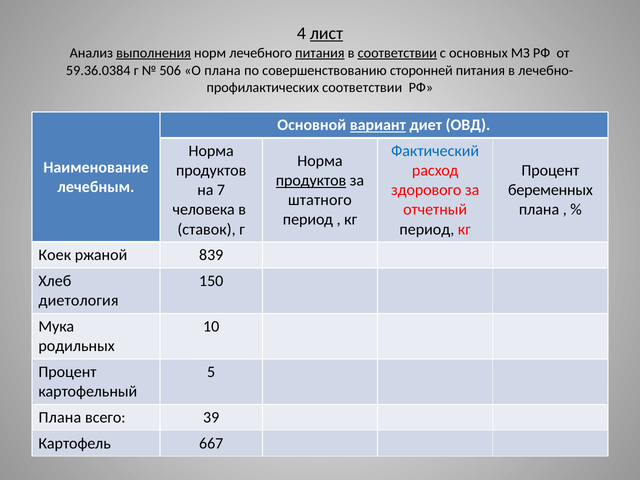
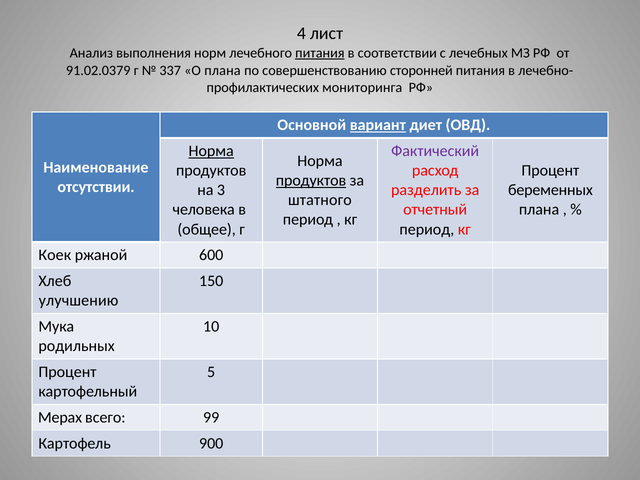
лист underline: present -> none
выполнения underline: present -> none
соответствии at (397, 53) underline: present -> none
основных: основных -> лечебных
59.36.0384: 59.36.0384 -> 91.02.0379
506: 506 -> 337
соответствии at (362, 88): соответствии -> мониторинга
Норма at (211, 151) underline: none -> present
Фактический colour: blue -> purple
лечебным: лечебным -> отсутствии
7: 7 -> 3
здорового: здорового -> разделить
ставок: ставок -> общее
839: 839 -> 600
диетология: диетология -> улучшению
Плана at (60, 418): Плана -> Мерах
39: 39 -> 99
667: 667 -> 900
